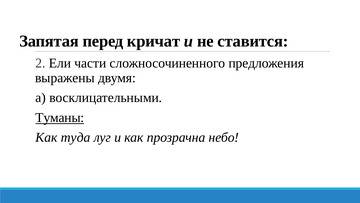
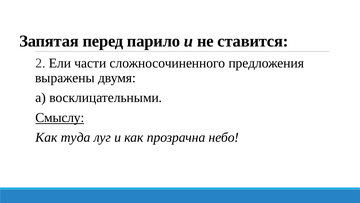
кричат: кричат -> парило
Туманы: Туманы -> Смыслу
